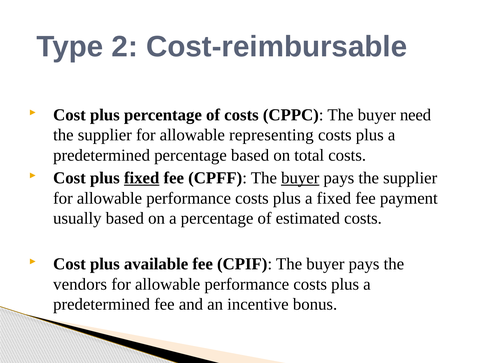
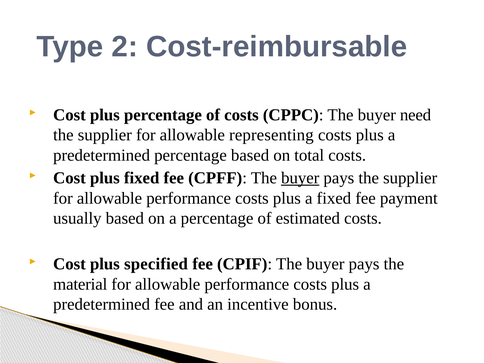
fixed at (142, 178) underline: present -> none
available: available -> specified
vendors: vendors -> material
